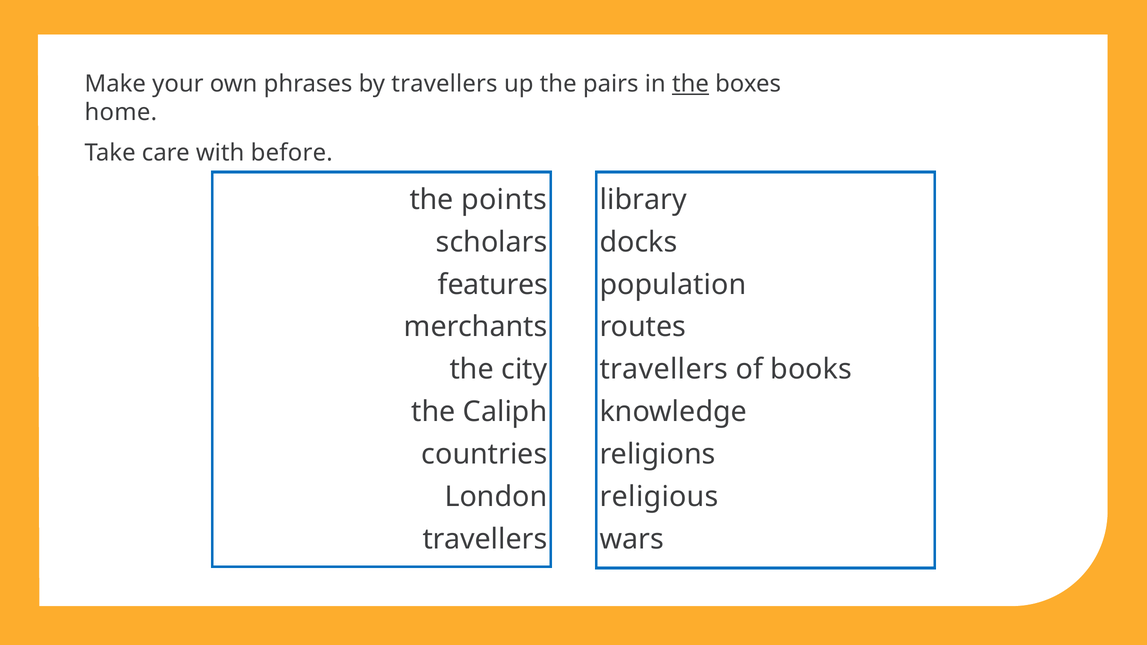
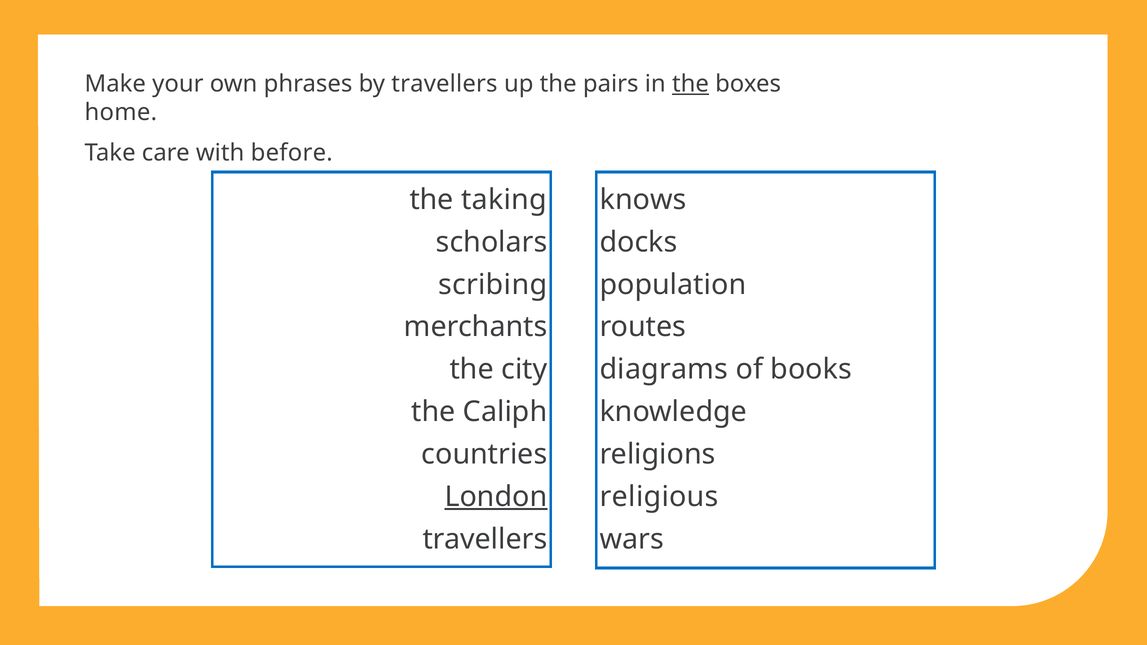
points: points -> taking
library: library -> knows
features: features -> scribing
travellers at (664, 370): travellers -> diagrams
London underline: none -> present
